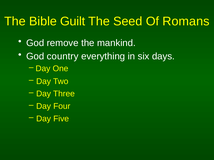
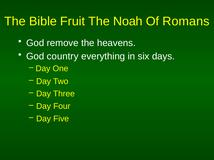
Guilt: Guilt -> Fruit
Seed: Seed -> Noah
mankind: mankind -> heavens
